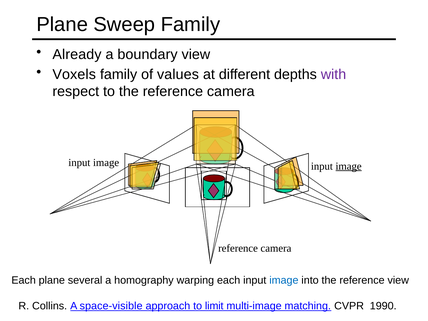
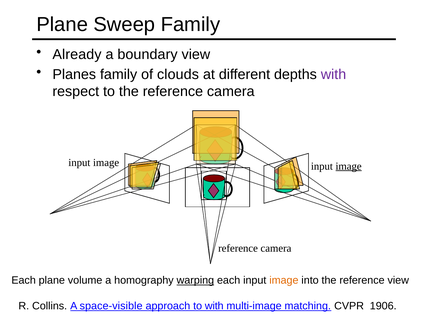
Voxels: Voxels -> Planes
values: values -> clouds
several: several -> volume
warping underline: none -> present
image at (284, 280) colour: blue -> orange
to limit: limit -> with
1990: 1990 -> 1906
